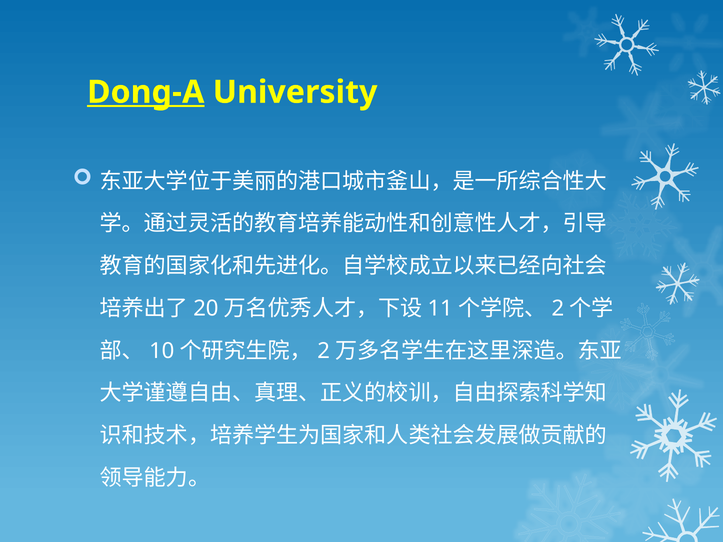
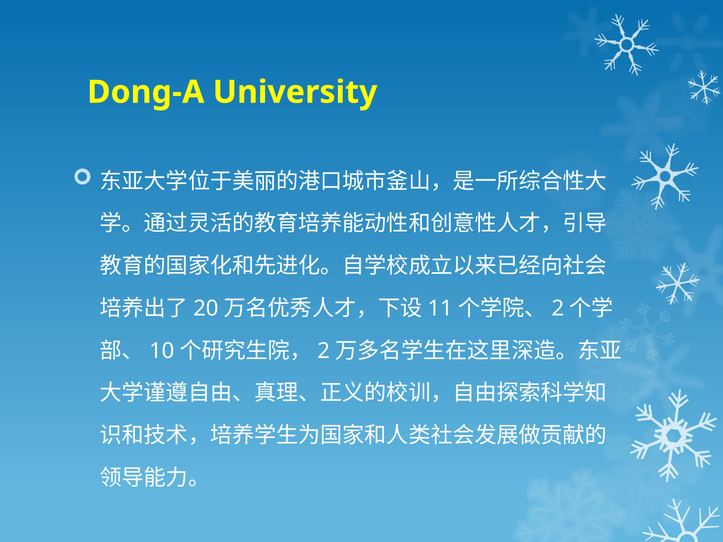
Dong-A underline: present -> none
